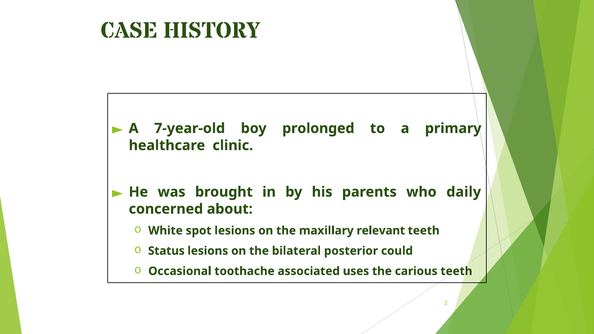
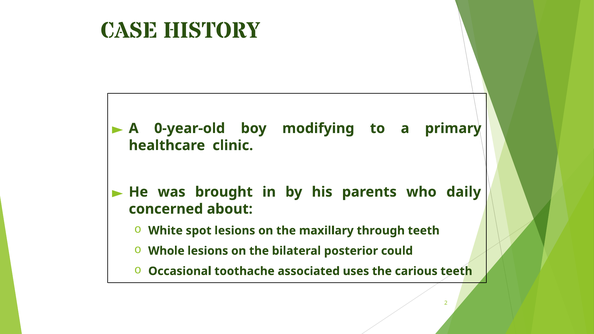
7-year-old: 7-year-old -> 0-year-old
prolonged: prolonged -> modifying
relevant: relevant -> through
Status: Status -> Whole
